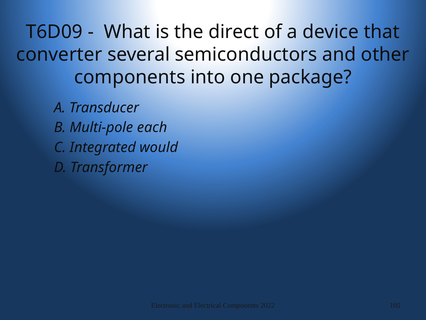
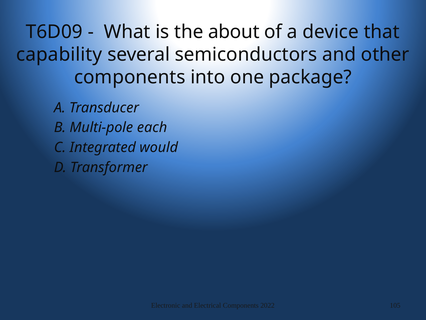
direct: direct -> about
converter: converter -> capability
